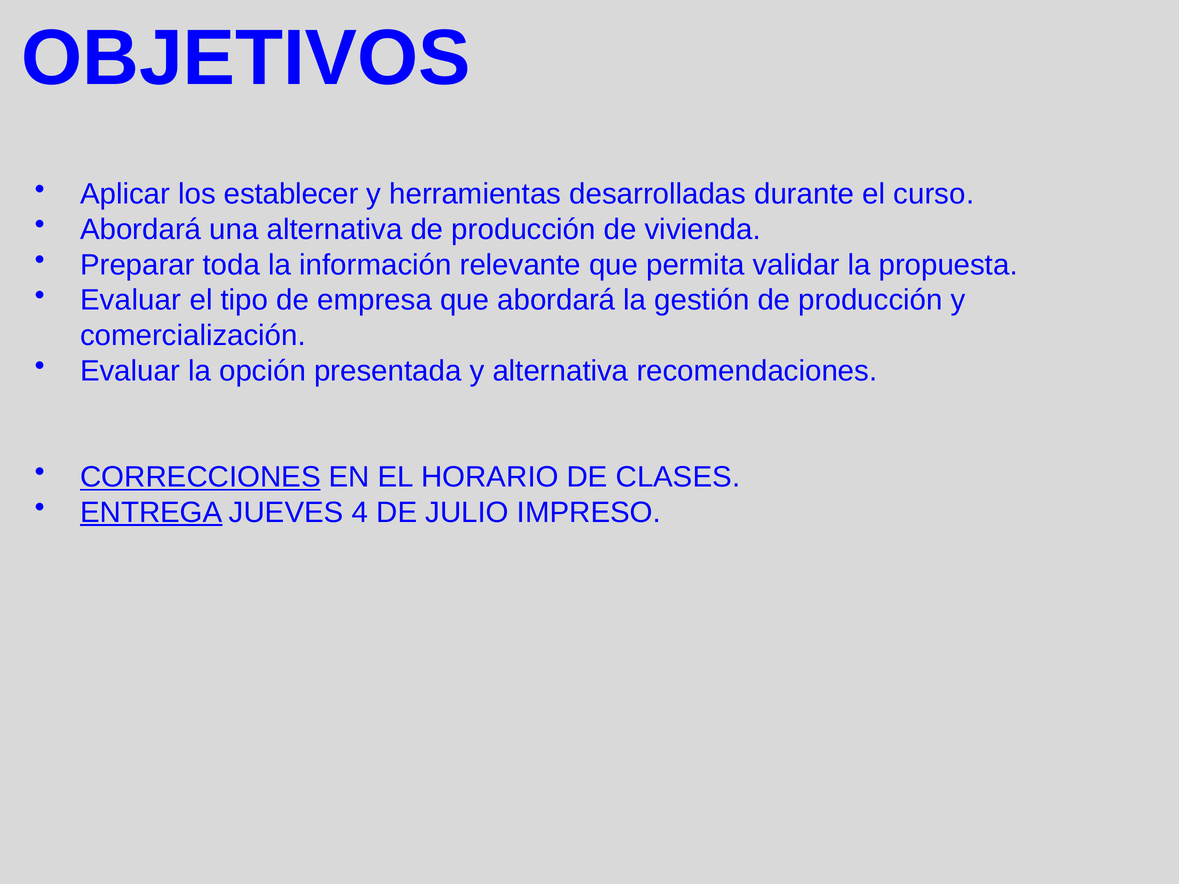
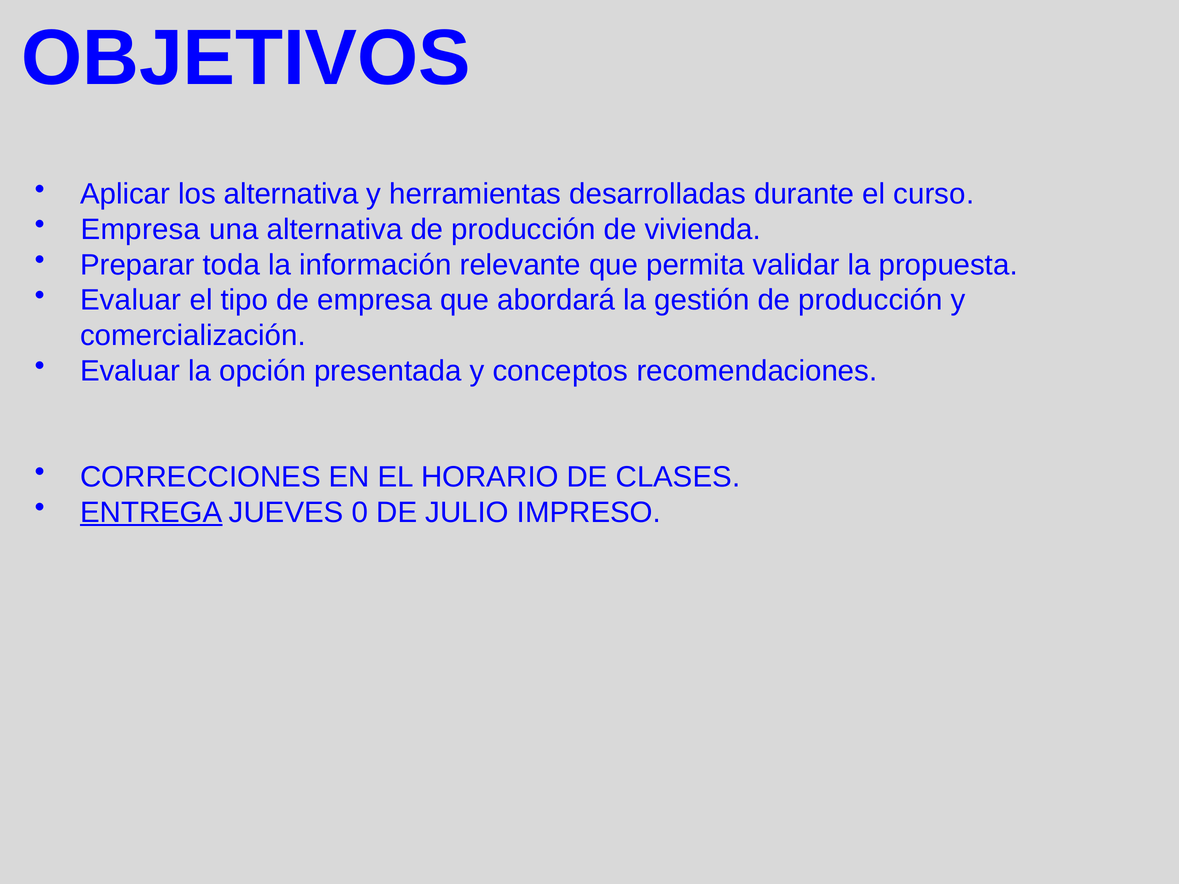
los establecer: establecer -> alternativa
Abordará at (141, 230): Abordará -> Empresa
y alternativa: alternativa -> conceptos
CORRECCIONES underline: present -> none
4: 4 -> 0
